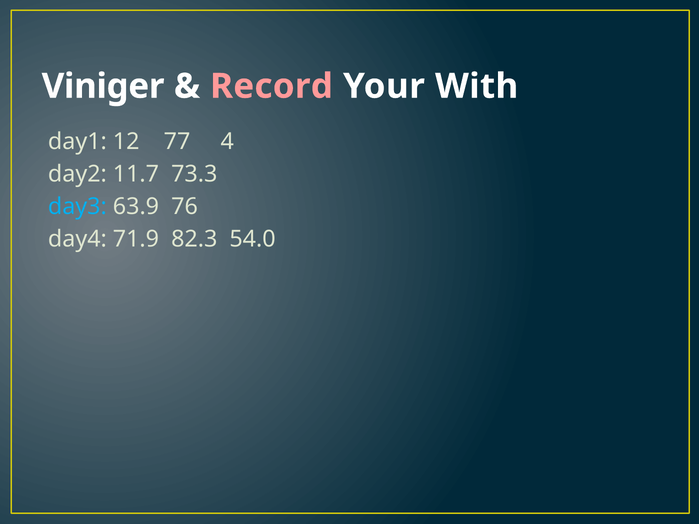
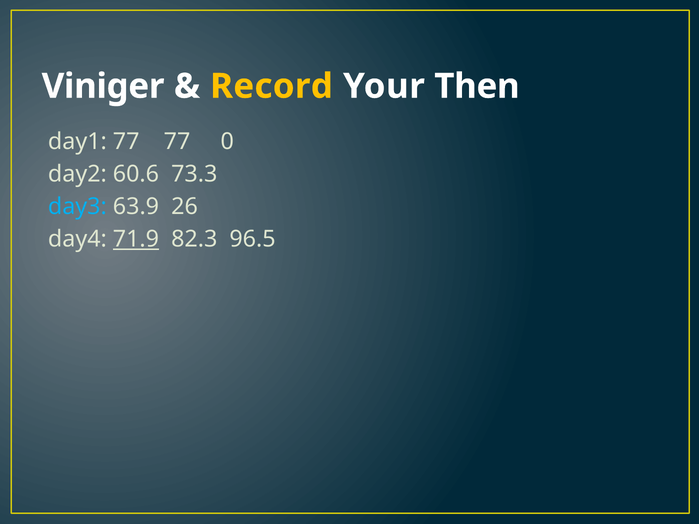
Record colour: pink -> yellow
With: With -> Then
day1 12: 12 -> 77
4: 4 -> 0
11.7: 11.7 -> 60.6
76: 76 -> 26
71.9 underline: none -> present
54.0: 54.0 -> 96.5
